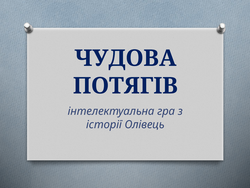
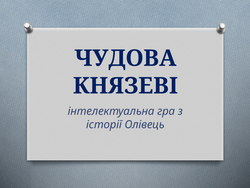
ПОТЯГІВ: ПОТЯГІВ -> КНЯЗЕВІ
